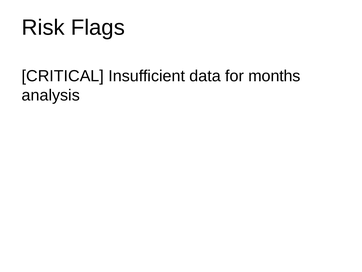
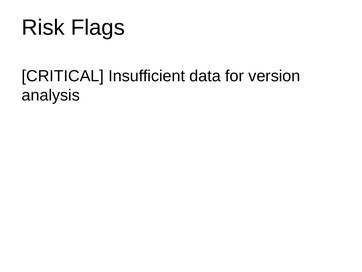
months: months -> version
